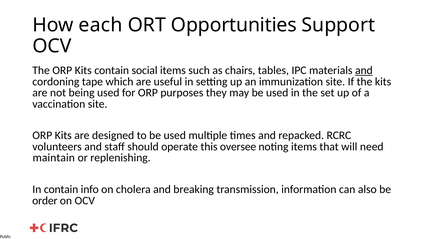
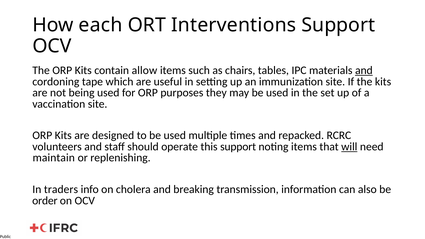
Opportunities: Opportunities -> Interventions
social: social -> allow
this oversee: oversee -> support
will underline: none -> present
In contain: contain -> traders
